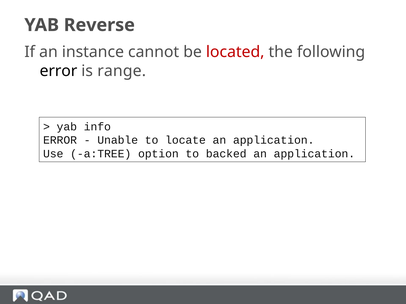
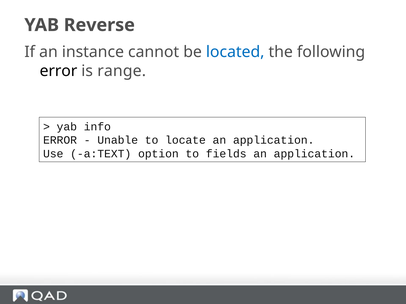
located colour: red -> blue
a:TREE: a:TREE -> a:TEXT
backed: backed -> fields
